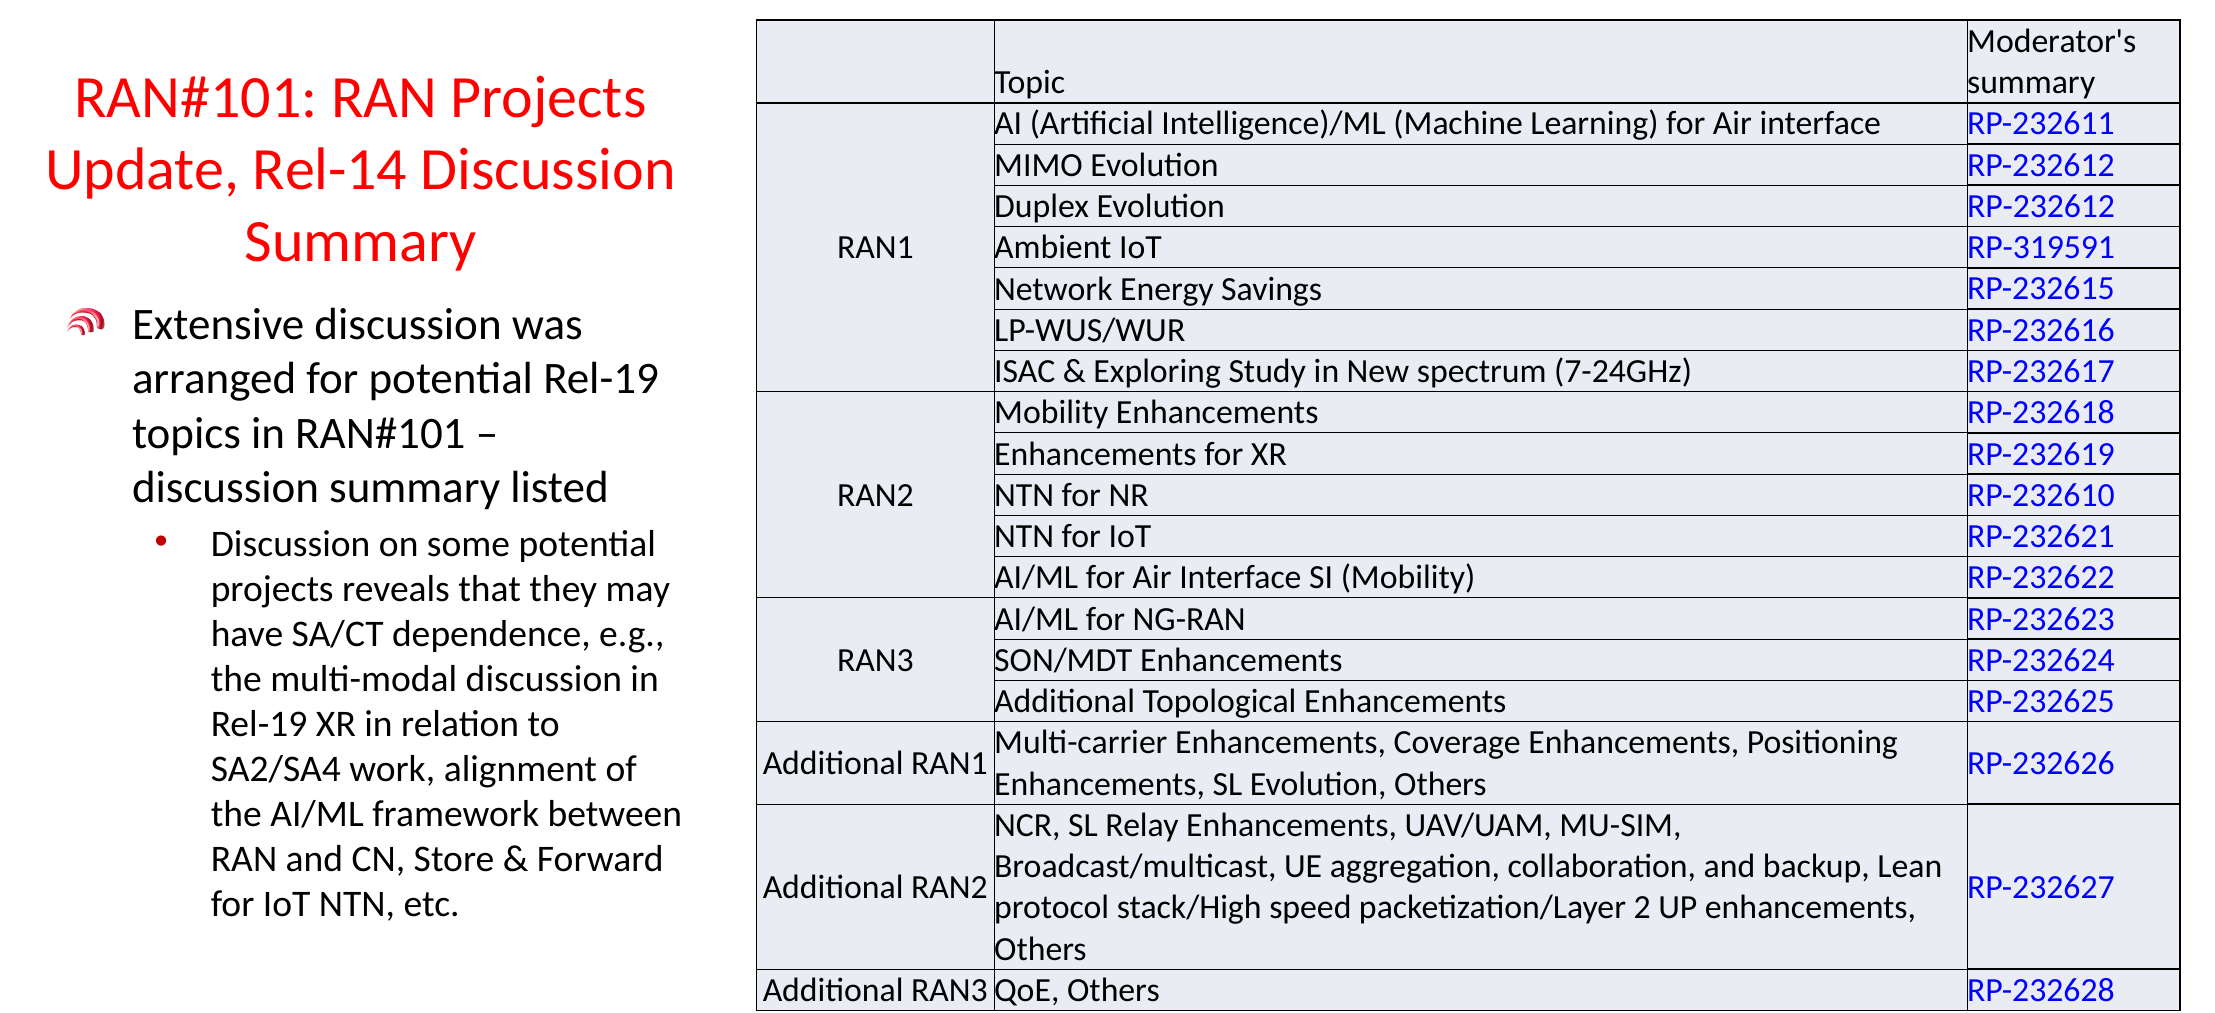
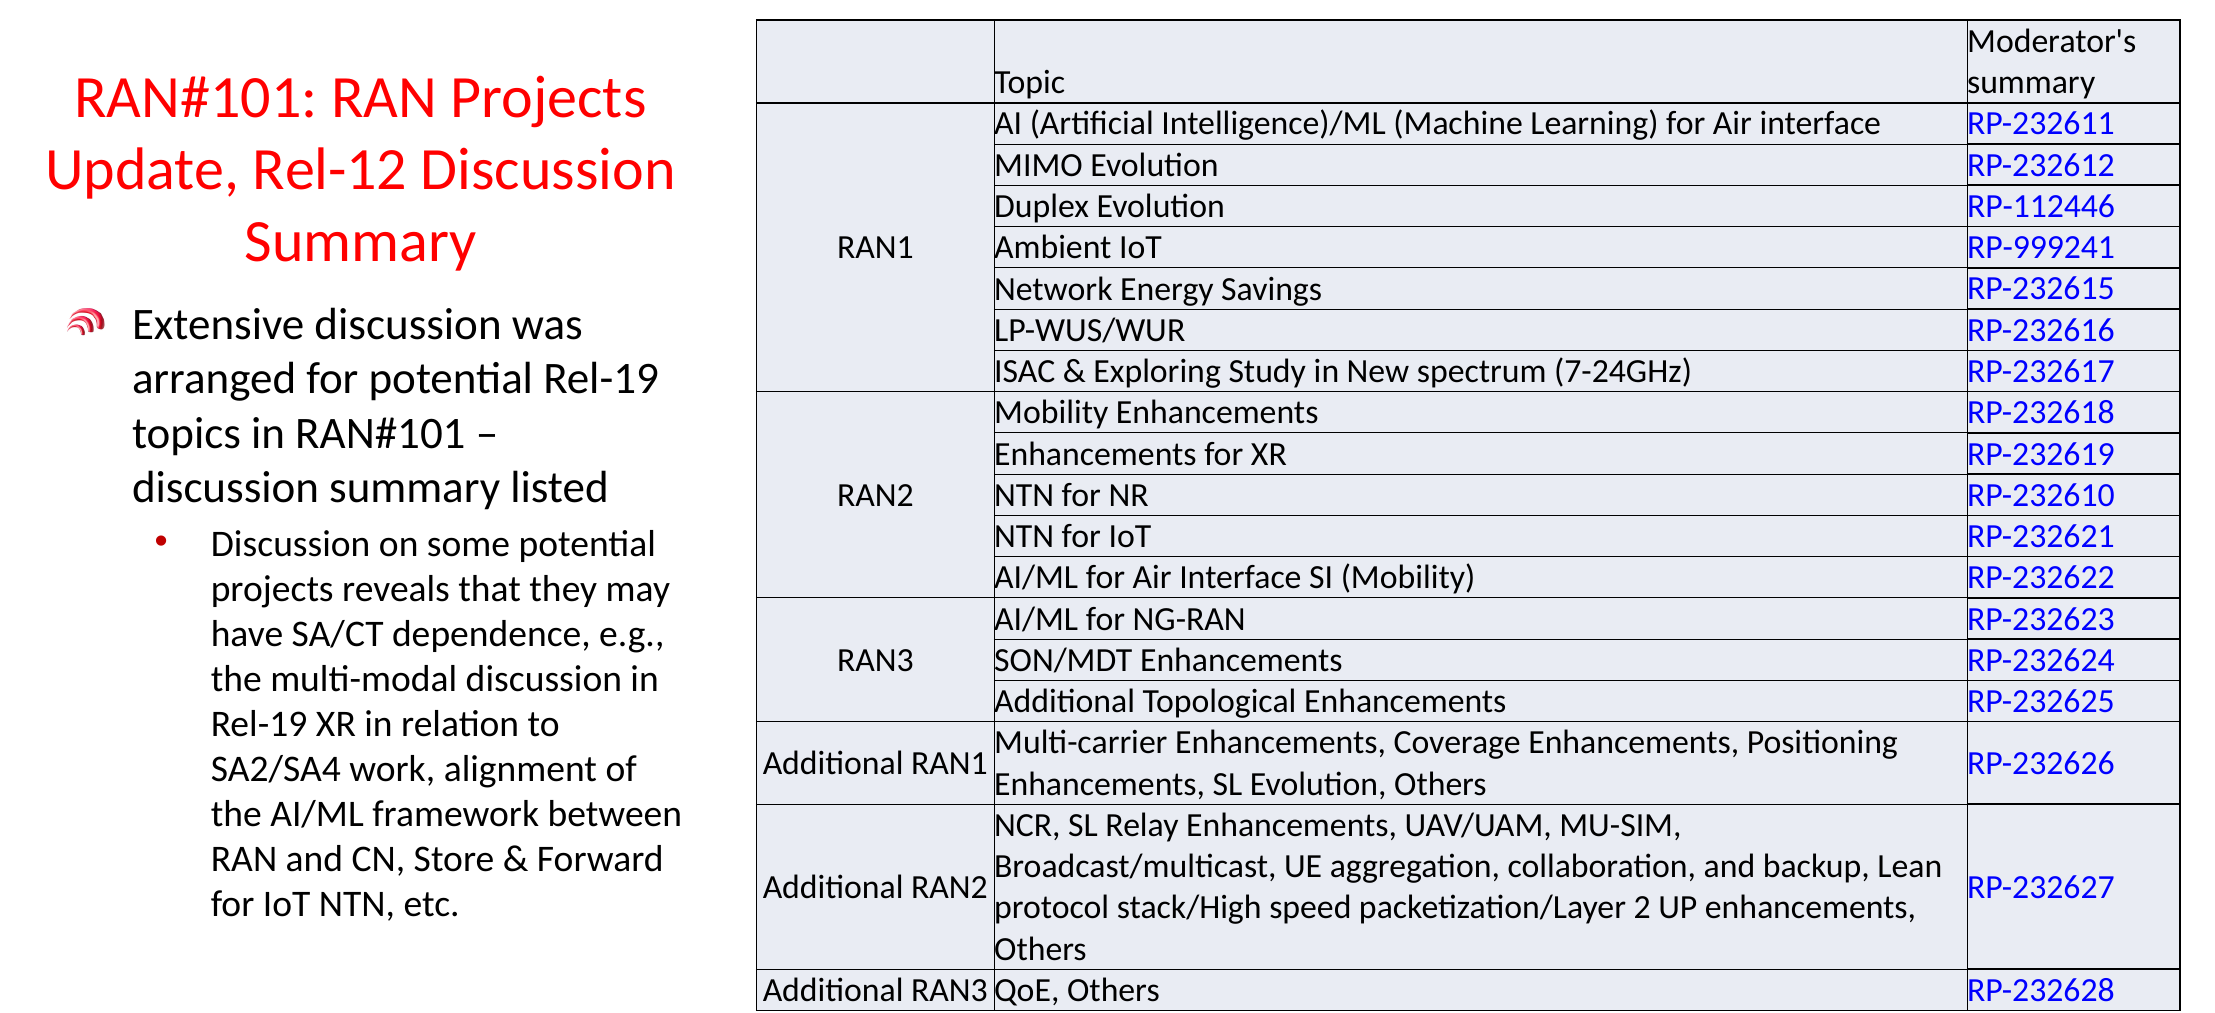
Rel-14: Rel-14 -> Rel-12
Duplex Evolution RP-232612: RP-232612 -> RP-112446
RP-319591: RP-319591 -> RP-999241
